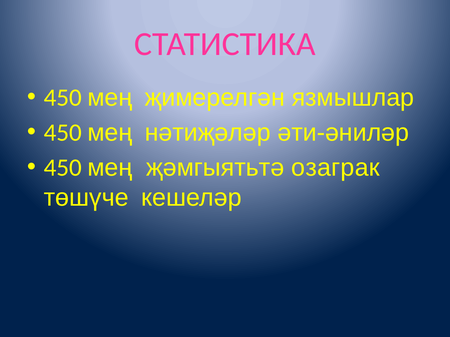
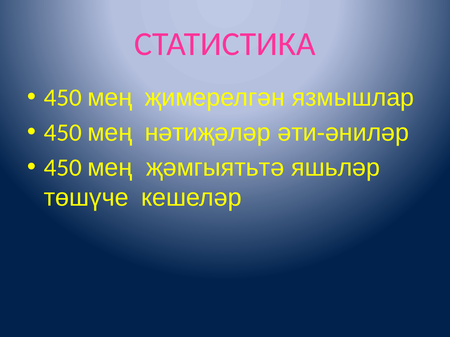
озаграк: озаграк -> яшьләр
